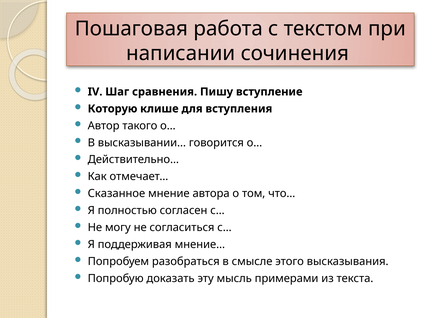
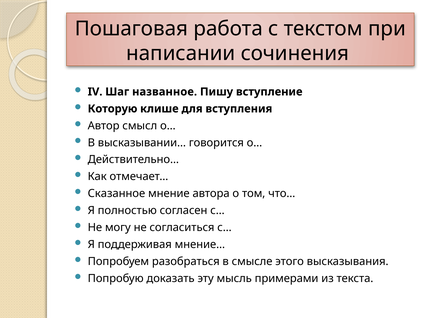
сравнения: сравнения -> названное
такого: такого -> смысл
